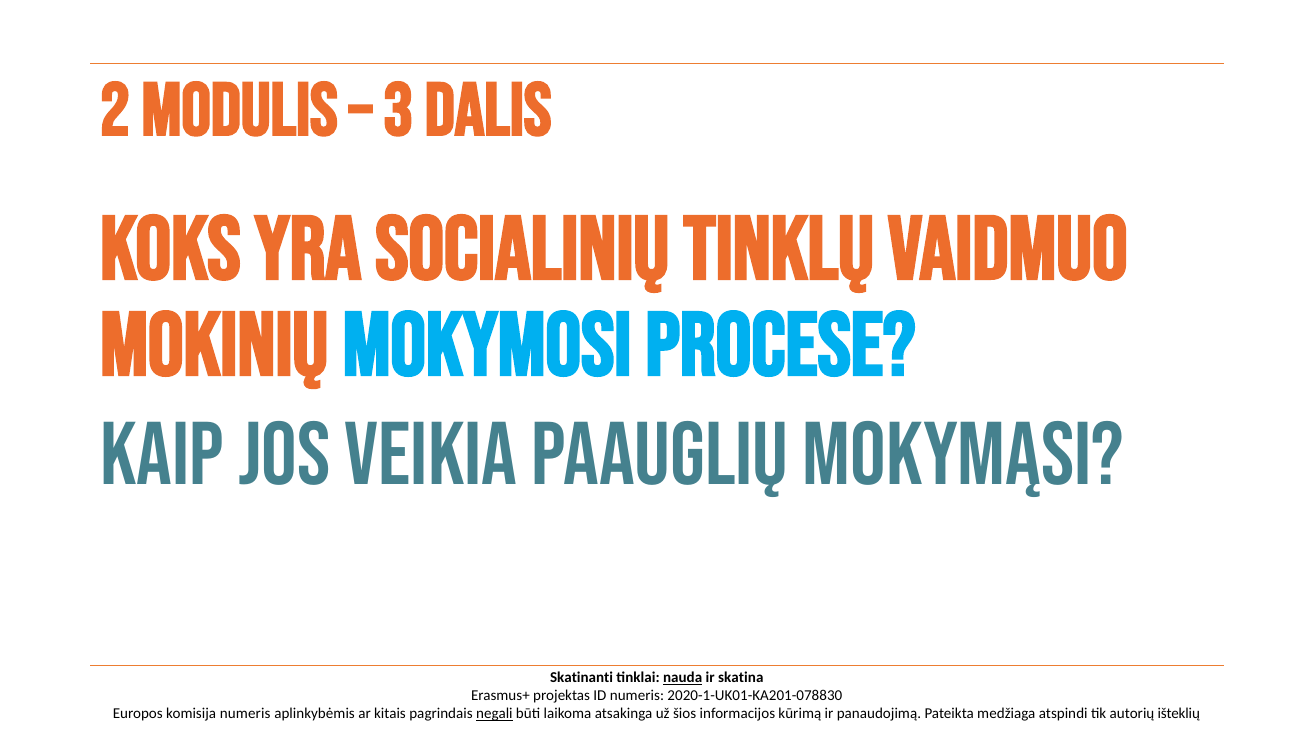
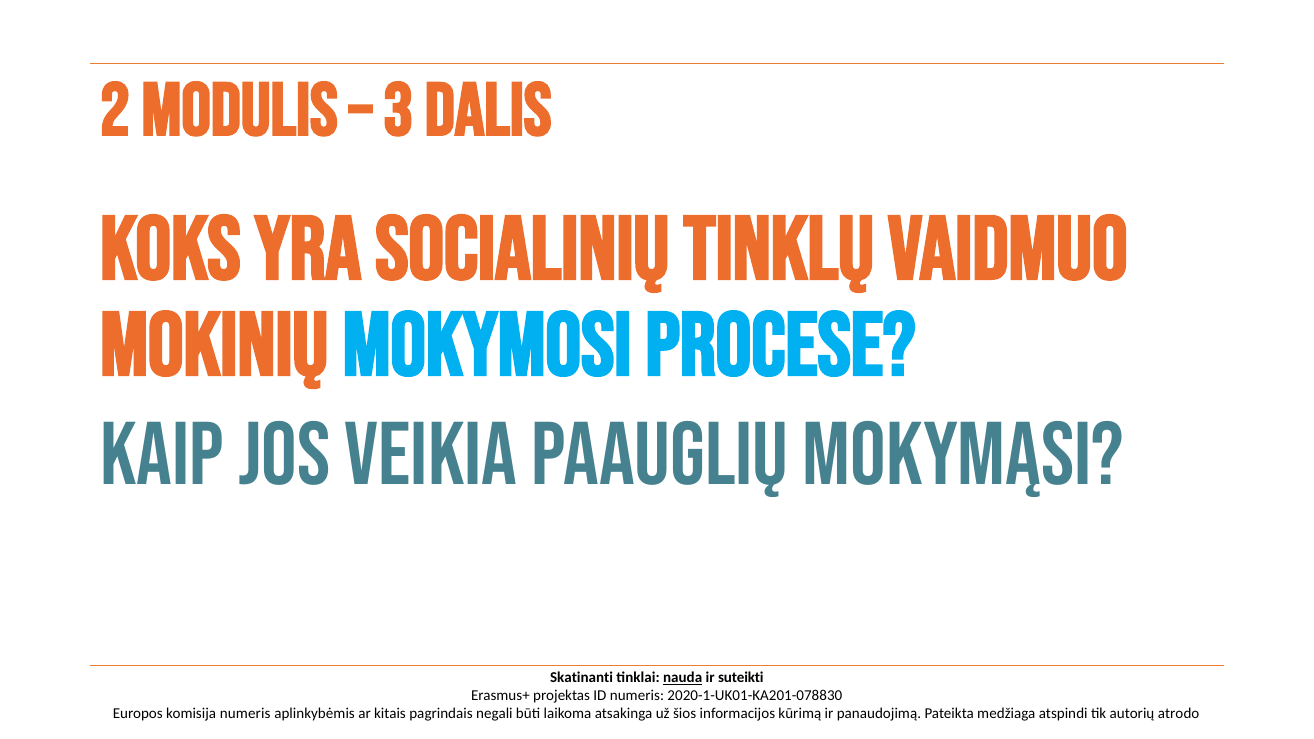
skatina: skatina -> suteikti
negali underline: present -> none
išteklių: išteklių -> atrodo
